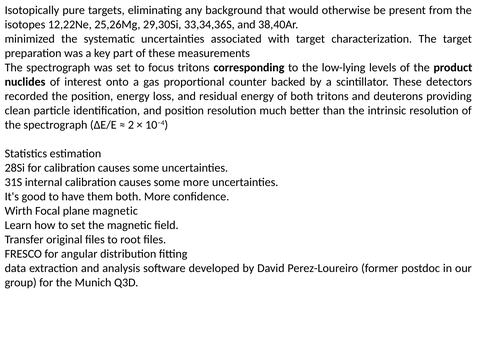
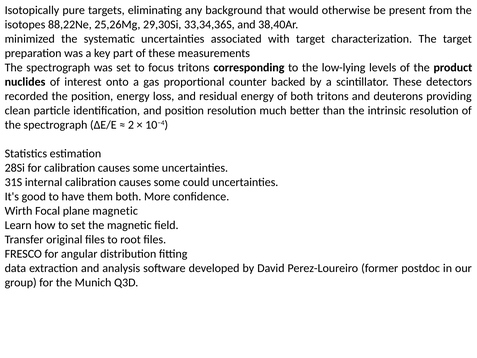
12,22Ne: 12,22Ne -> 88,22Ne
some more: more -> could
